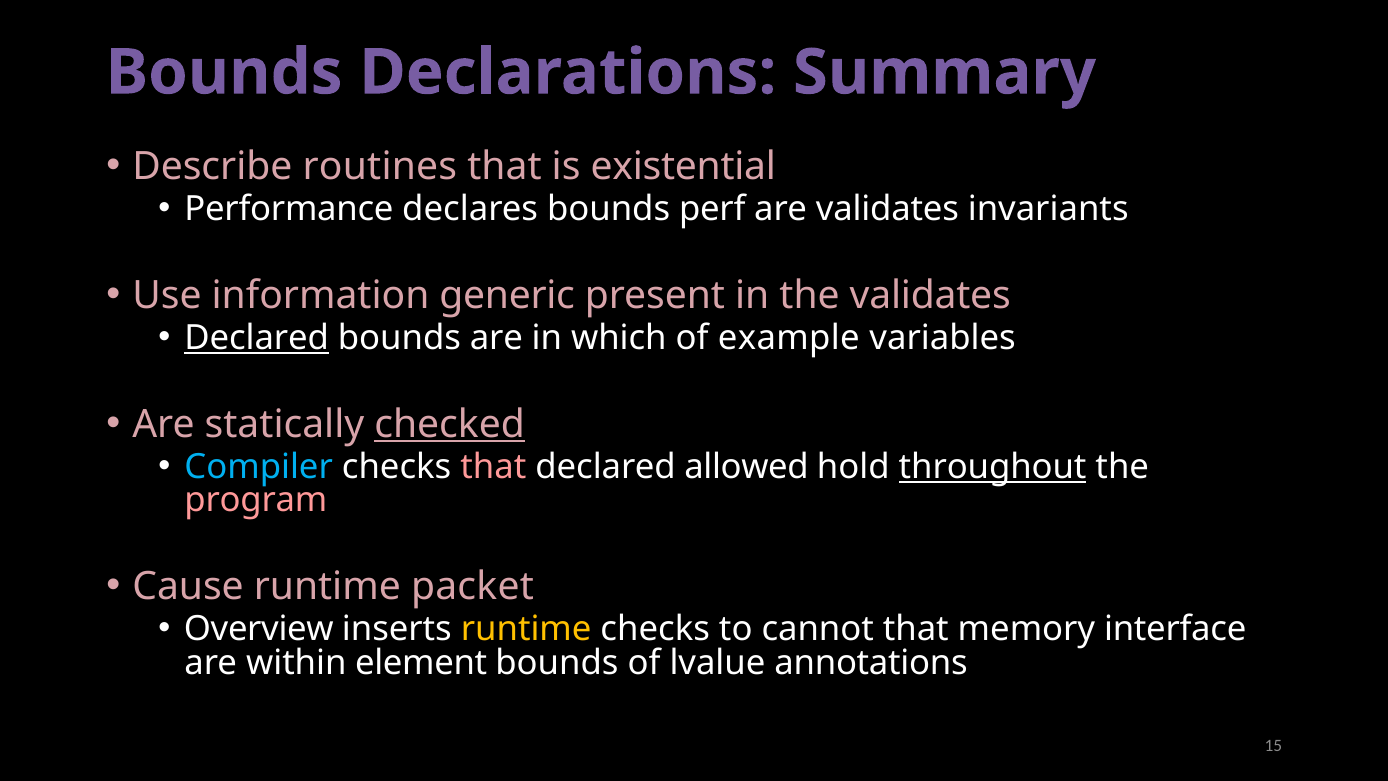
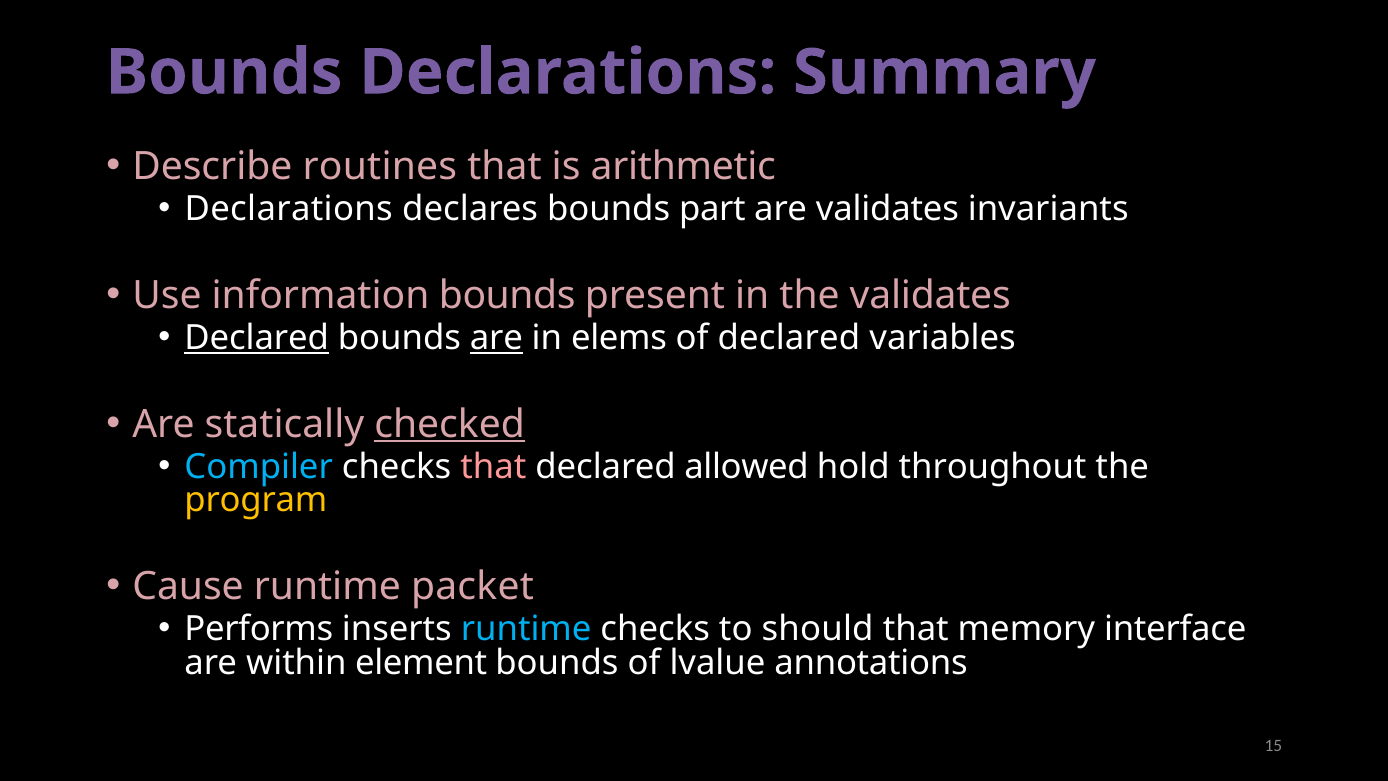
existential: existential -> arithmetic
Performance at (289, 209): Performance -> Declarations
perf: perf -> part
information generic: generic -> bounds
are at (496, 338) underline: none -> present
which: which -> elems
of example: example -> declared
throughout underline: present -> none
program colour: pink -> yellow
Overview: Overview -> Performs
runtime at (526, 629) colour: yellow -> light blue
cannot: cannot -> should
